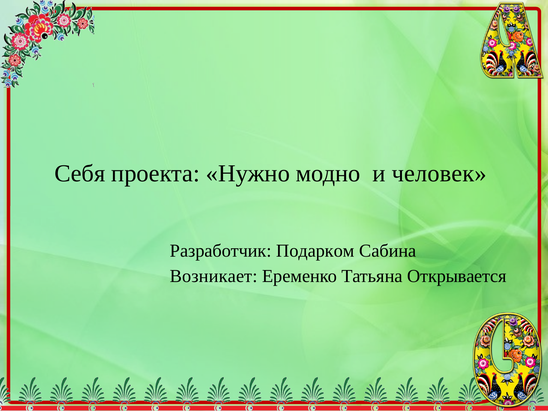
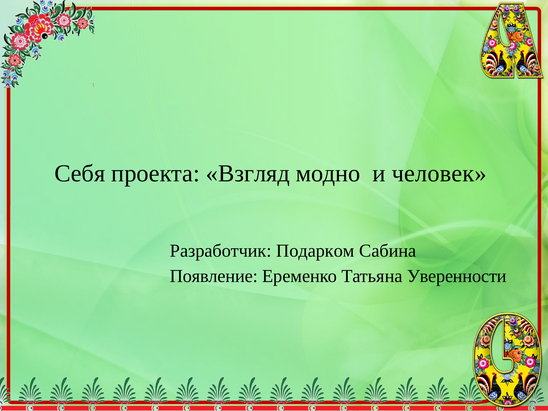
Нужно: Нужно -> Взгляд
Возникает: Возникает -> Появление
Открывается: Открывается -> Уверенности
